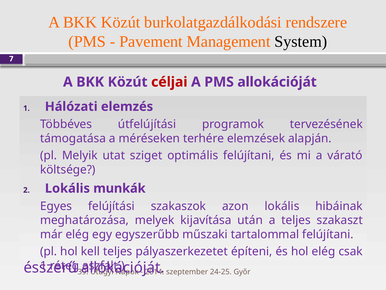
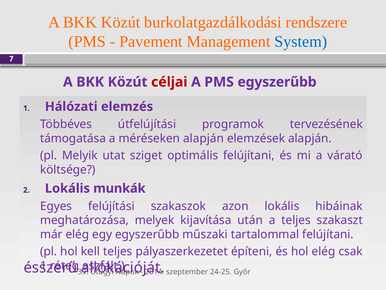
System at (301, 42) colour: black -> blue
PMS allokációját: allokációját -> egyszerűbb
terhére at (204, 138): terhére -> alapján
